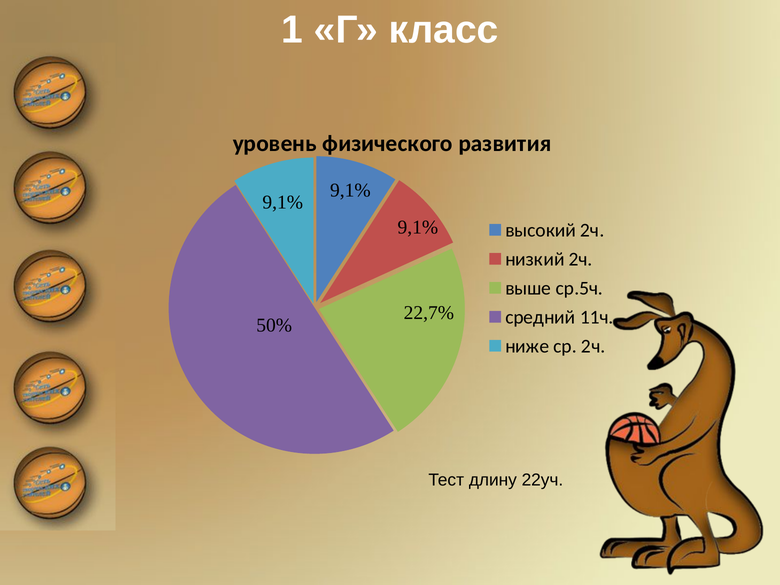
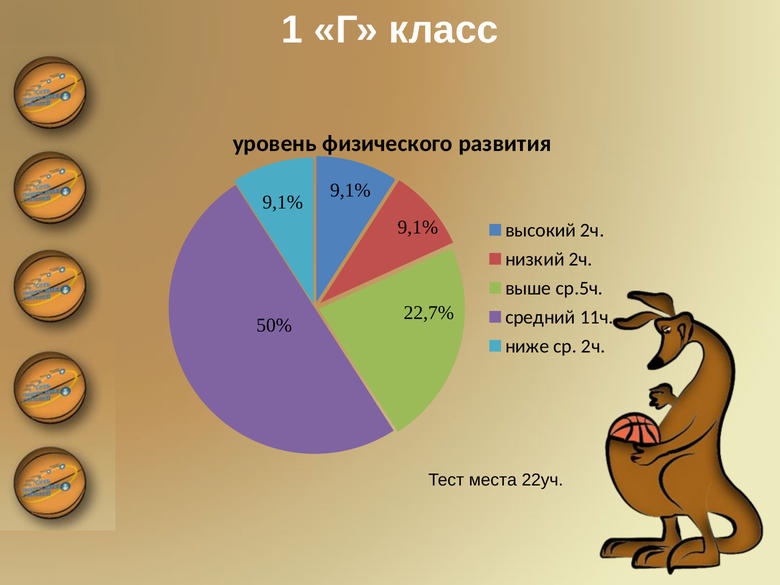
длину: длину -> места
